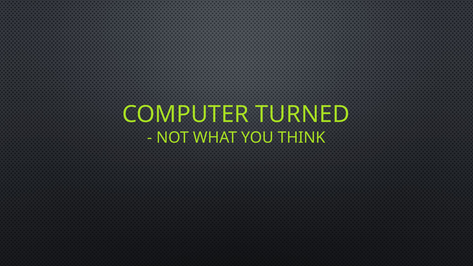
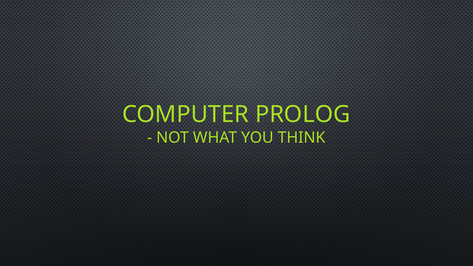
TURNED: TURNED -> PROLOG
